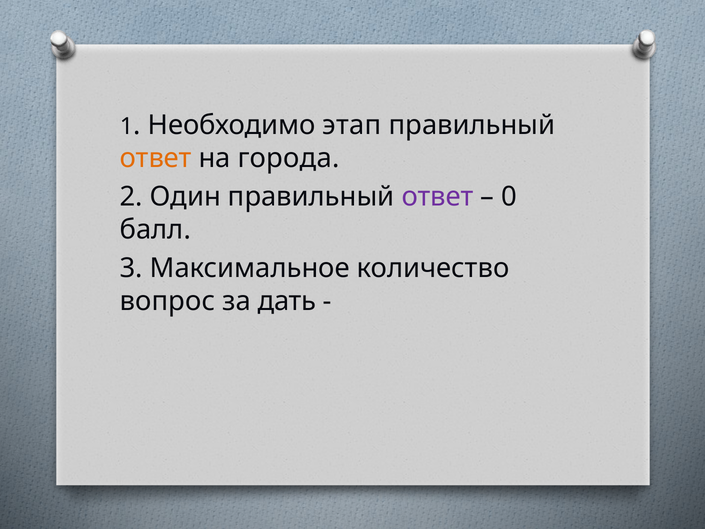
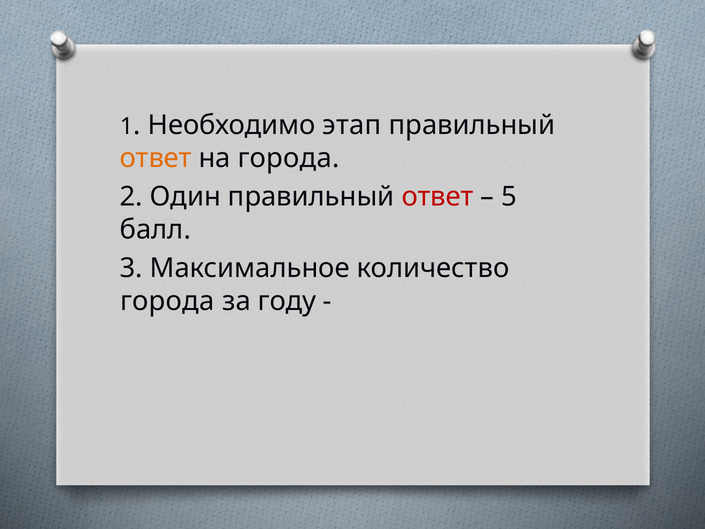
ответ at (437, 197) colour: purple -> red
0: 0 -> 5
вопрос at (167, 301): вопрос -> города
дать: дать -> году
